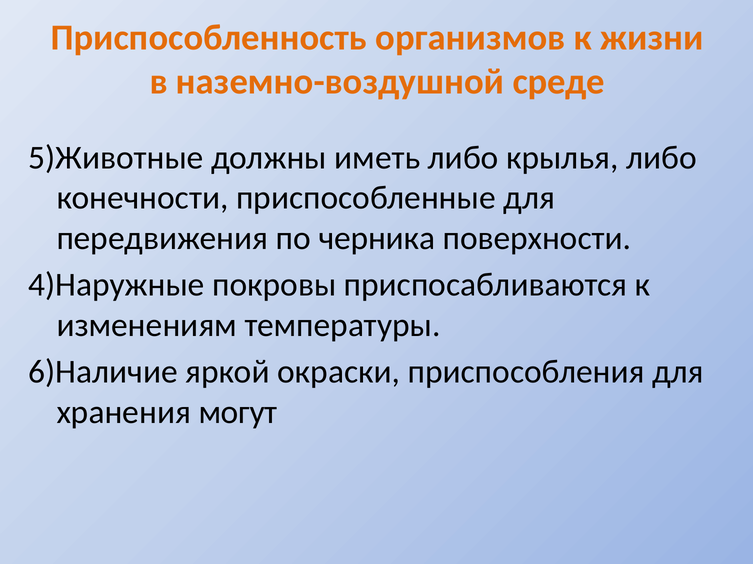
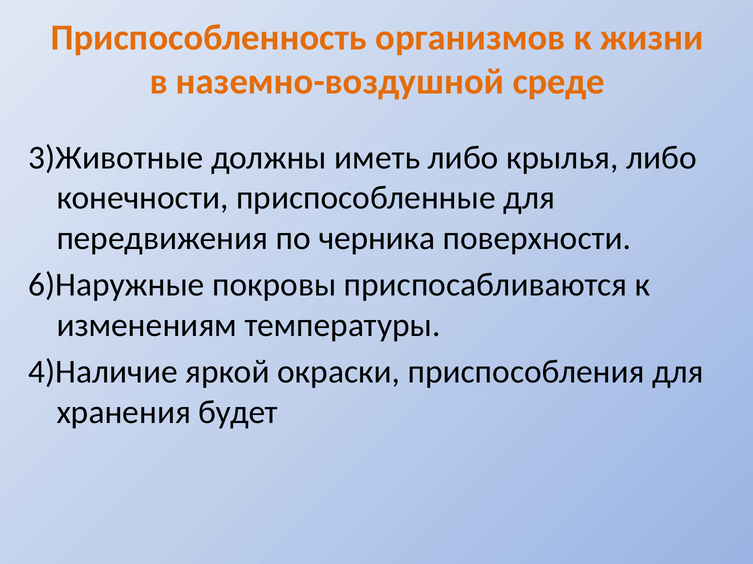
5)Животные: 5)Животные -> 3)Животные
4)Наружные: 4)Наружные -> 6)Наружные
6)Наличие: 6)Наличие -> 4)Наличие
могут: могут -> будет
